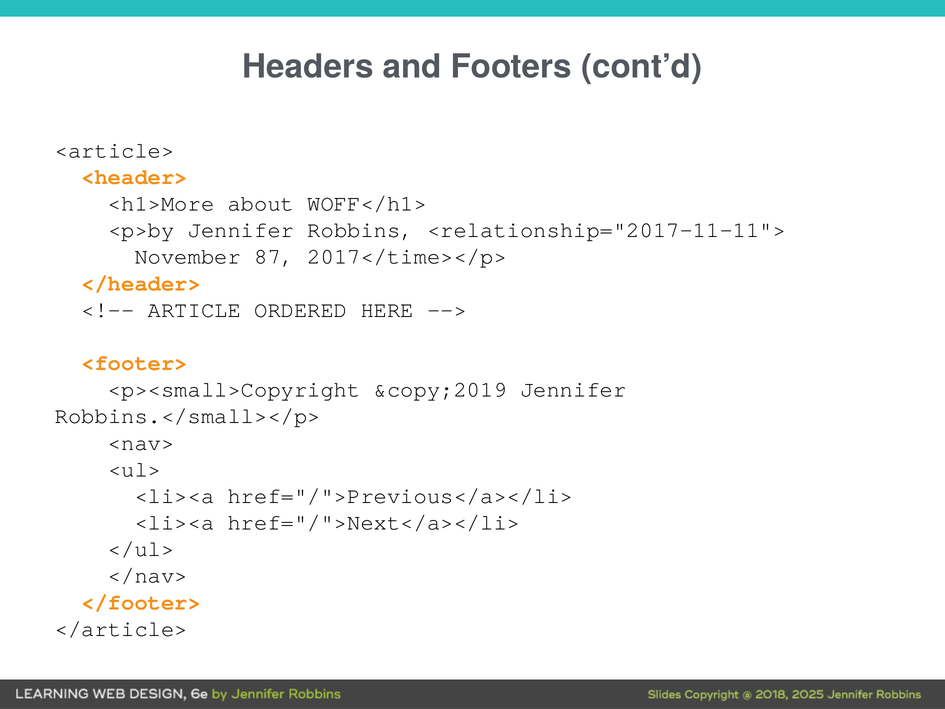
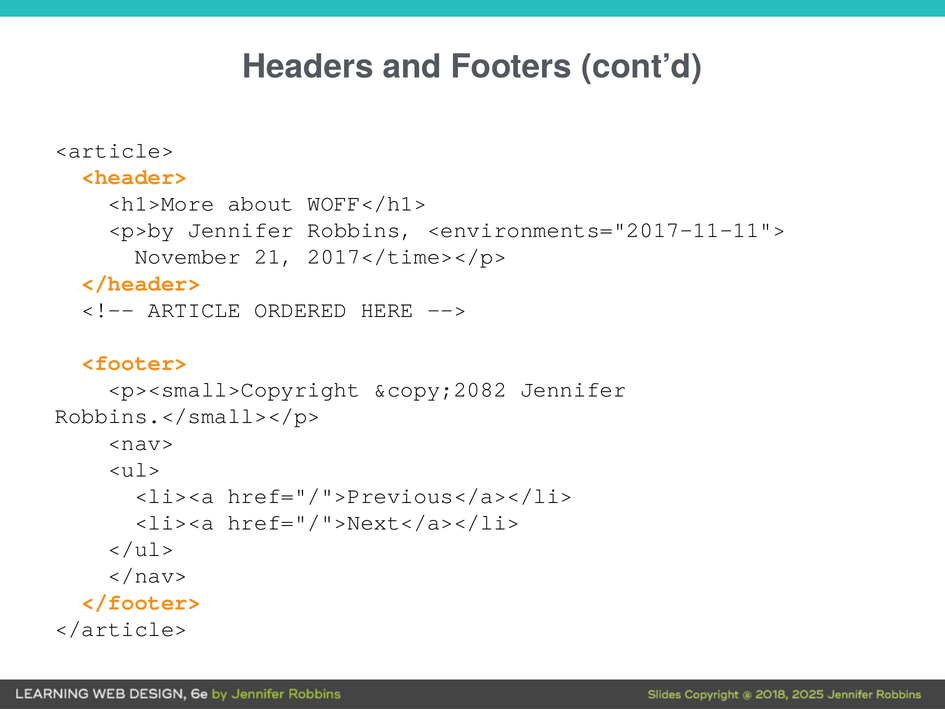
<relationship="2017-11-11">: <relationship="2017-11-11"> -> <environments="2017-11-11">
87: 87 -> 21
&copy;2019: &copy;2019 -> &copy;2082
